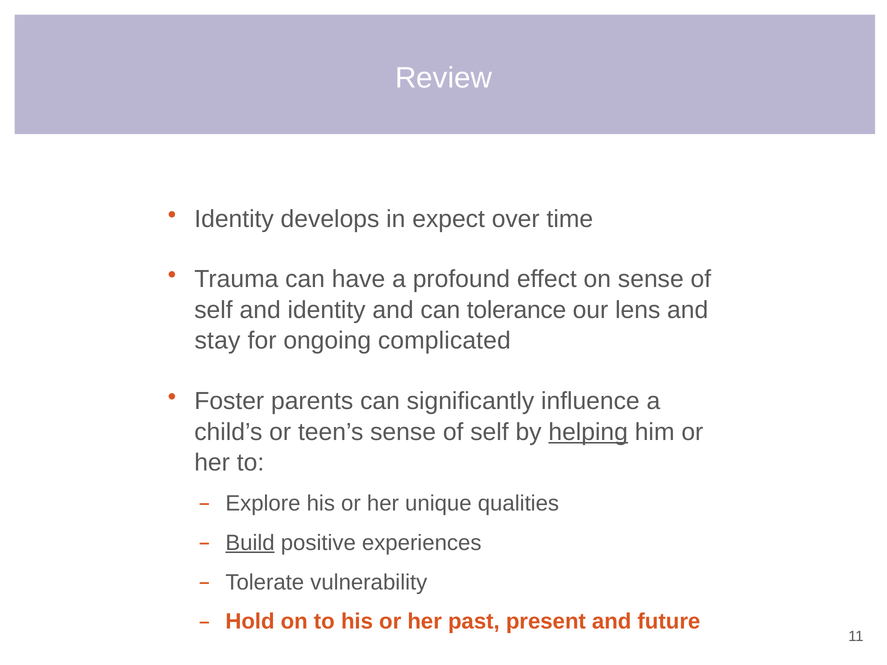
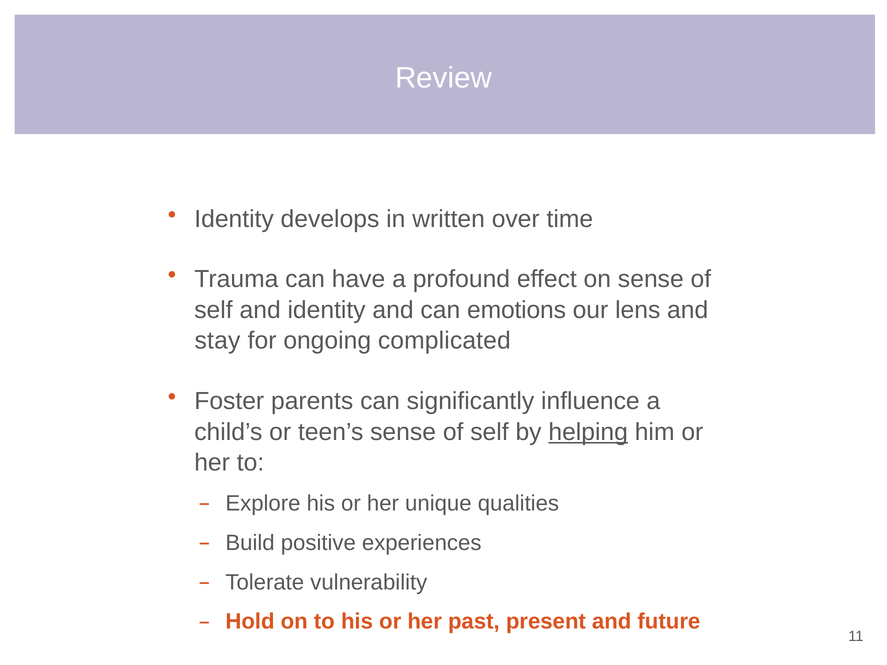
expect: expect -> written
tolerance: tolerance -> emotions
Build underline: present -> none
